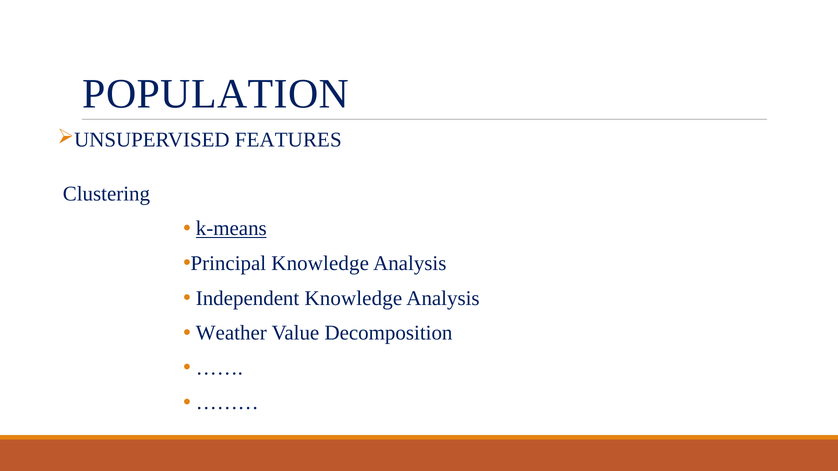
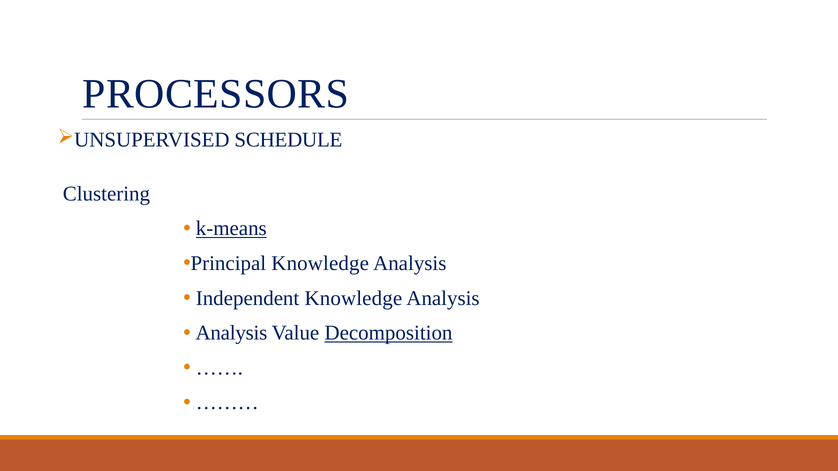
POPULATION: POPULATION -> PROCESSORS
FEATURES: FEATURES -> SCHEDULE
Weather at (231, 333): Weather -> Analysis
Decomposition underline: none -> present
